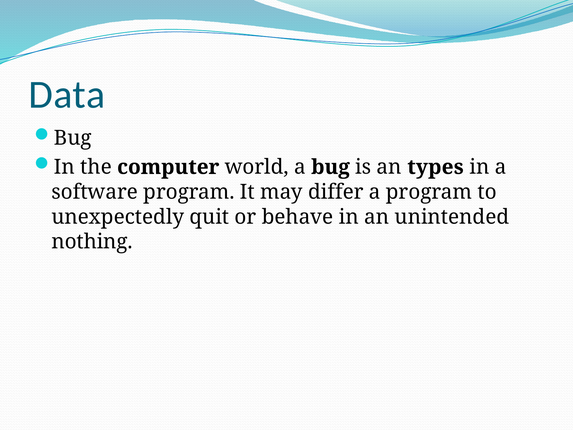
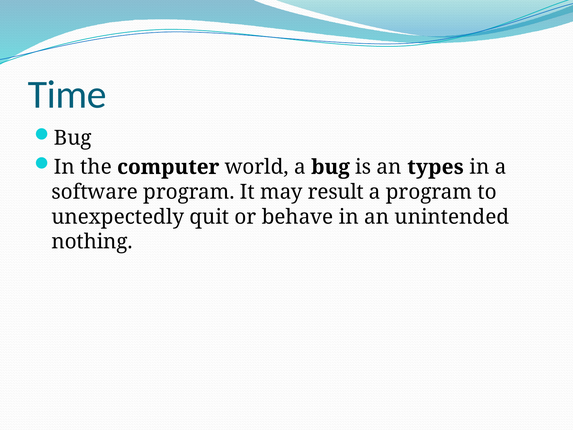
Data: Data -> Time
differ: differ -> result
